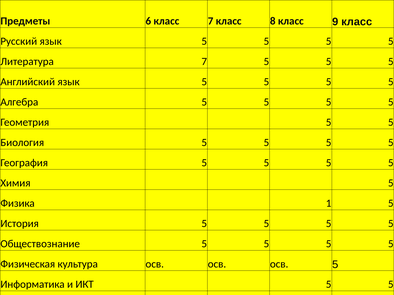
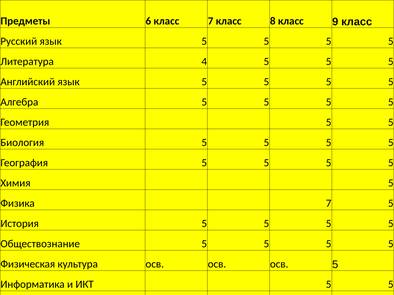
Литература 7: 7 -> 4
Физика 1: 1 -> 7
